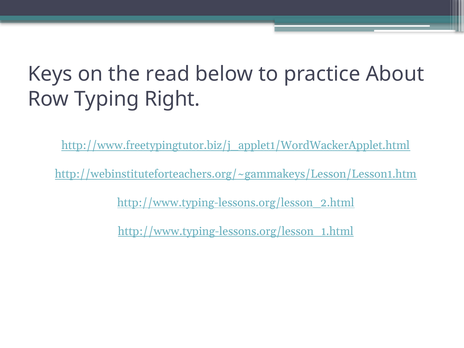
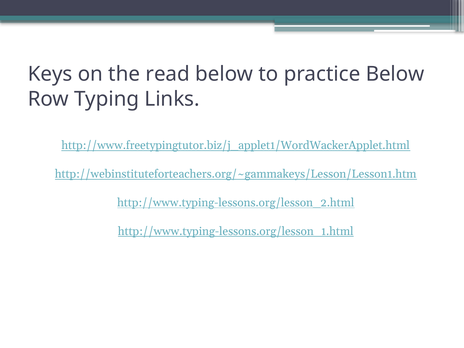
practice About: About -> Below
Right: Right -> Links
